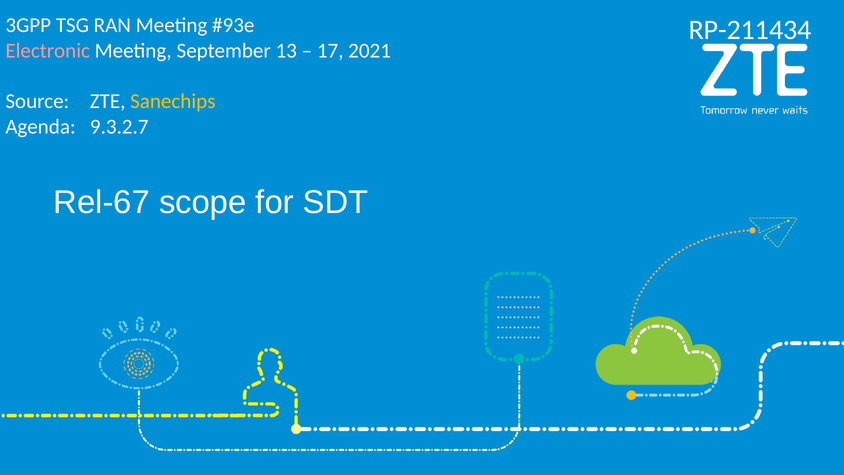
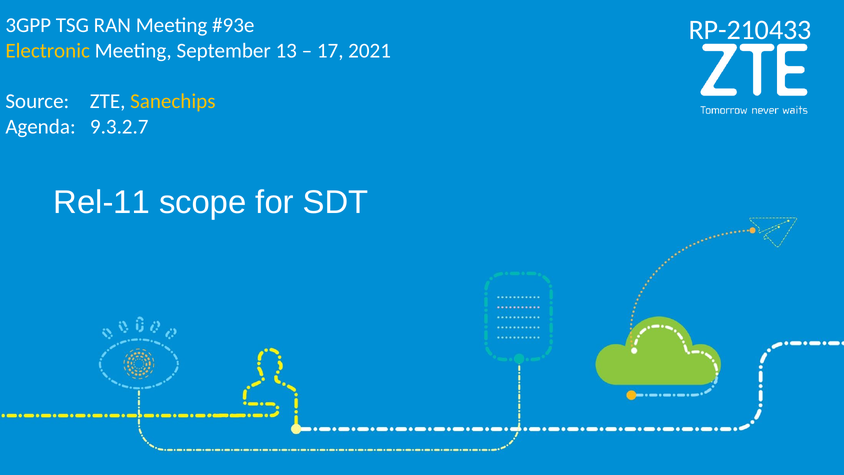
RP-211434: RP-211434 -> RP-210433
Electronic colour: pink -> yellow
Rel-67: Rel-67 -> Rel-11
